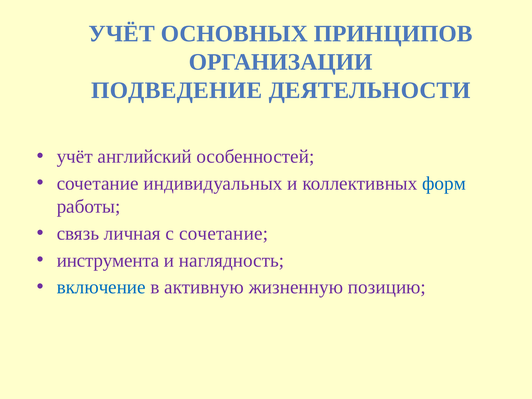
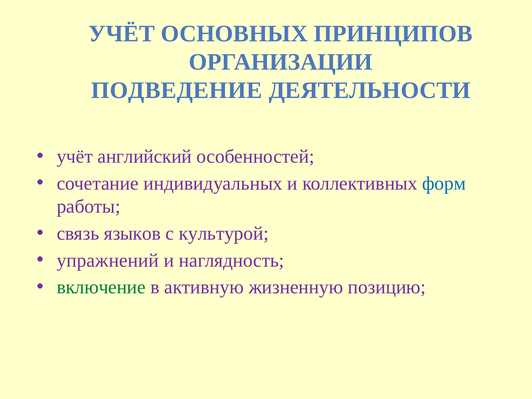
личная: личная -> языков
с сочетание: сочетание -> культурой
инструмента: инструмента -> упражнений
включение colour: blue -> green
